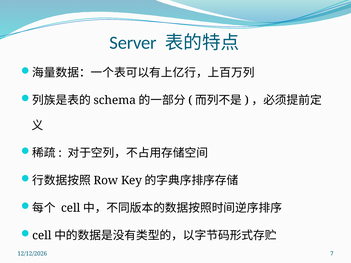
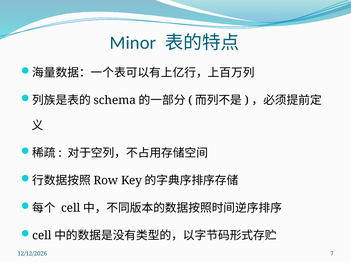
Server: Server -> Minor
